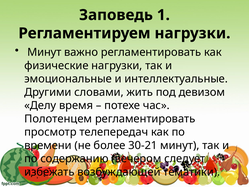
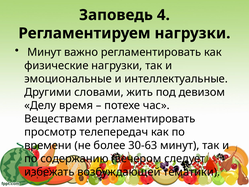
1: 1 -> 4
Полотенцем: Полотенцем -> Веществами
30-21: 30-21 -> 30-63
